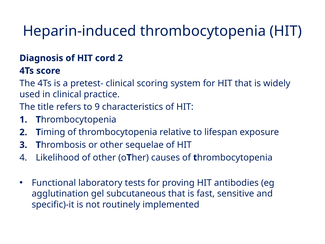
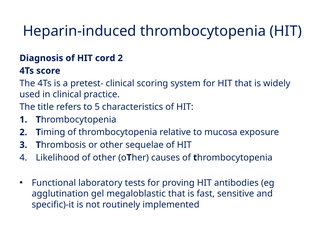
9: 9 -> 5
lifespan: lifespan -> mucosa
subcutaneous: subcutaneous -> megaloblastic
